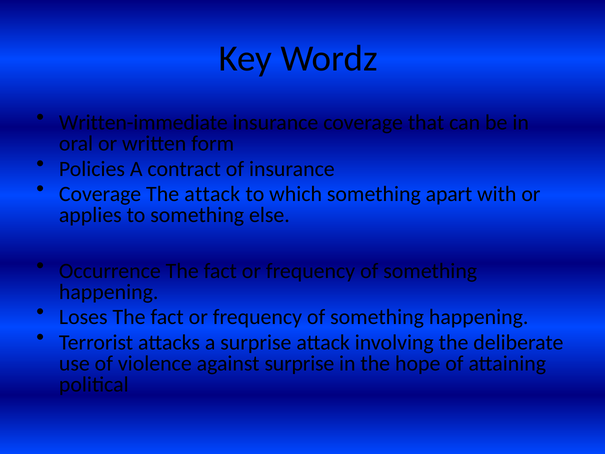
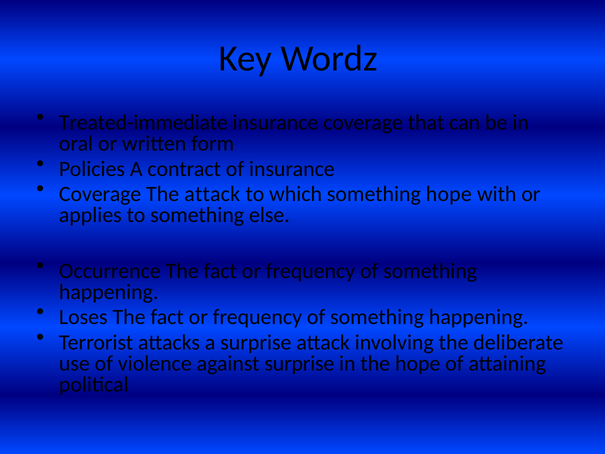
Written-immediate: Written-immediate -> Treated-immediate
something apart: apart -> hope
